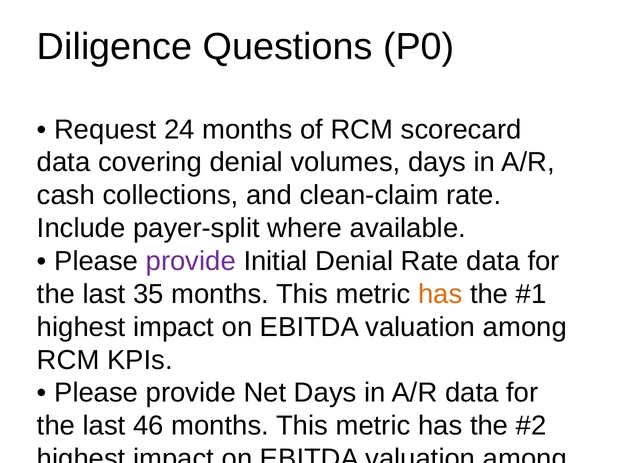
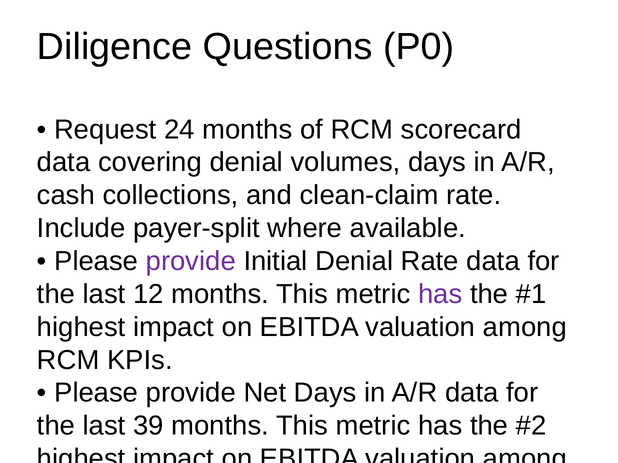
35: 35 -> 12
has at (440, 294) colour: orange -> purple
46: 46 -> 39
